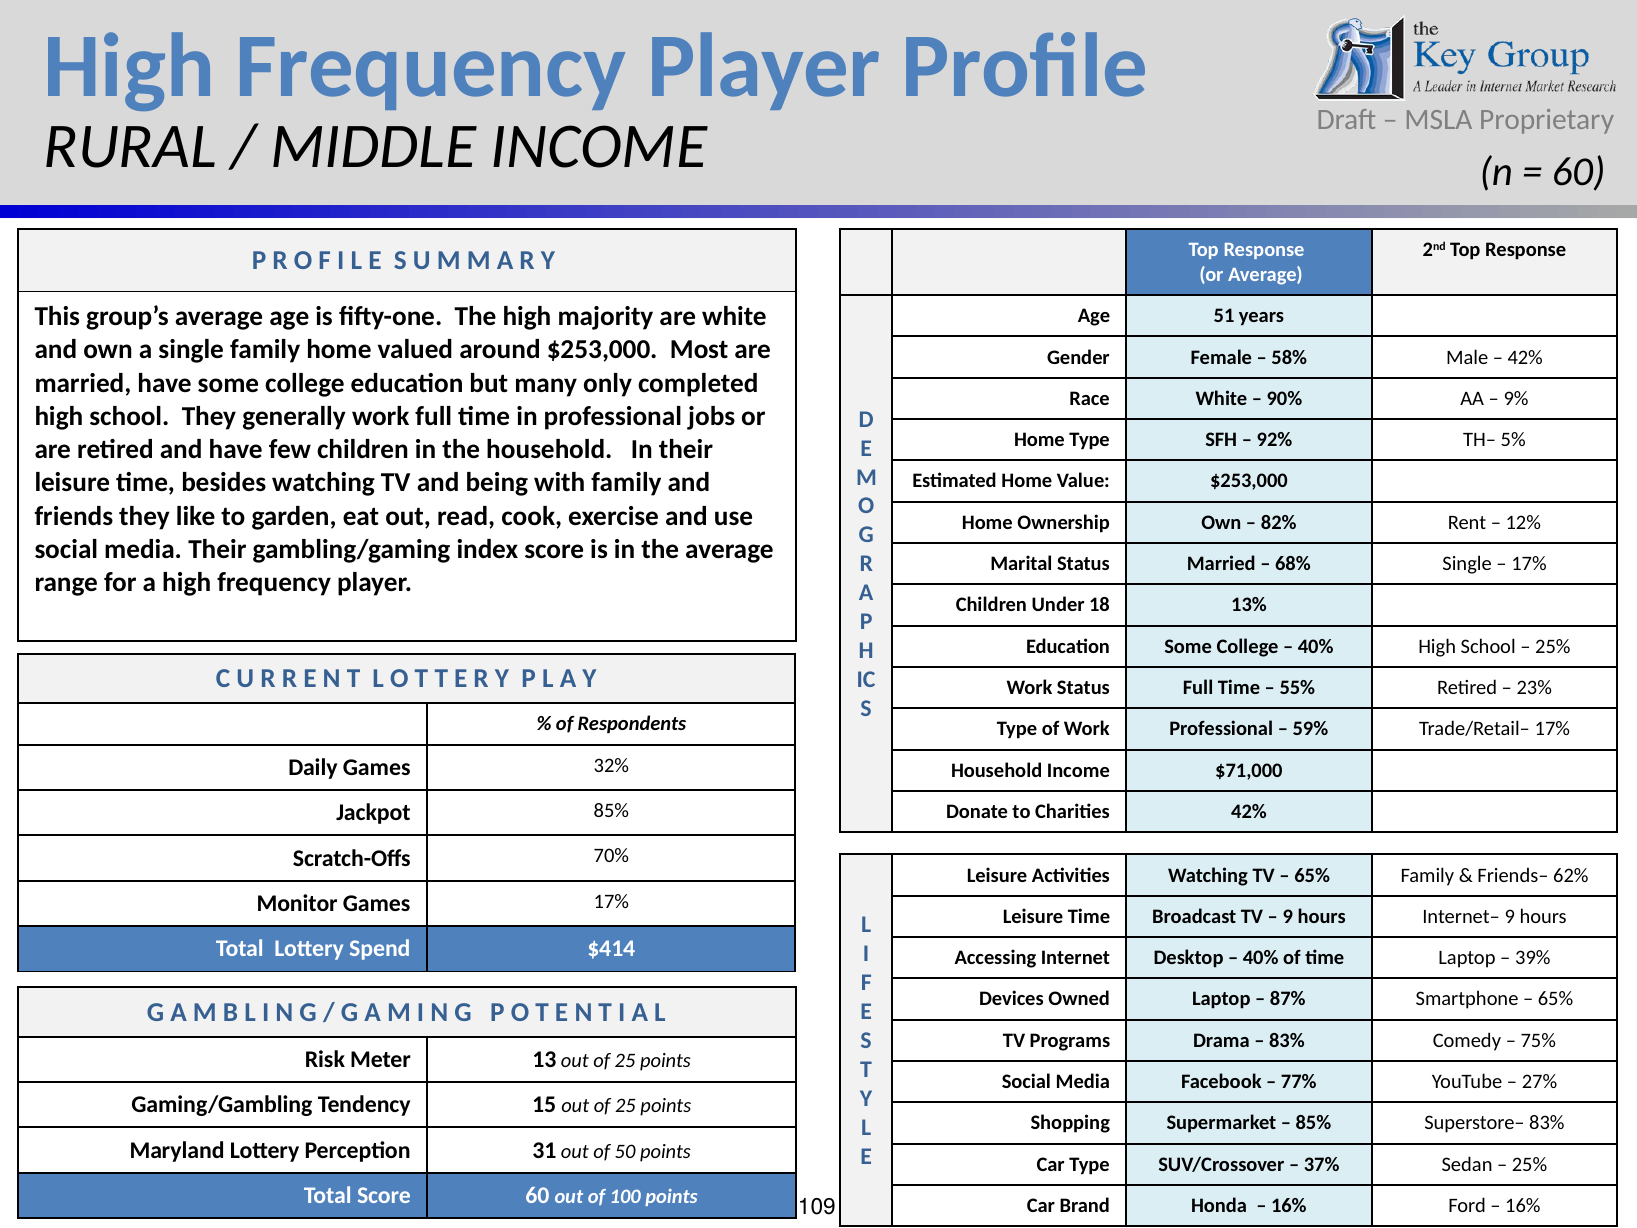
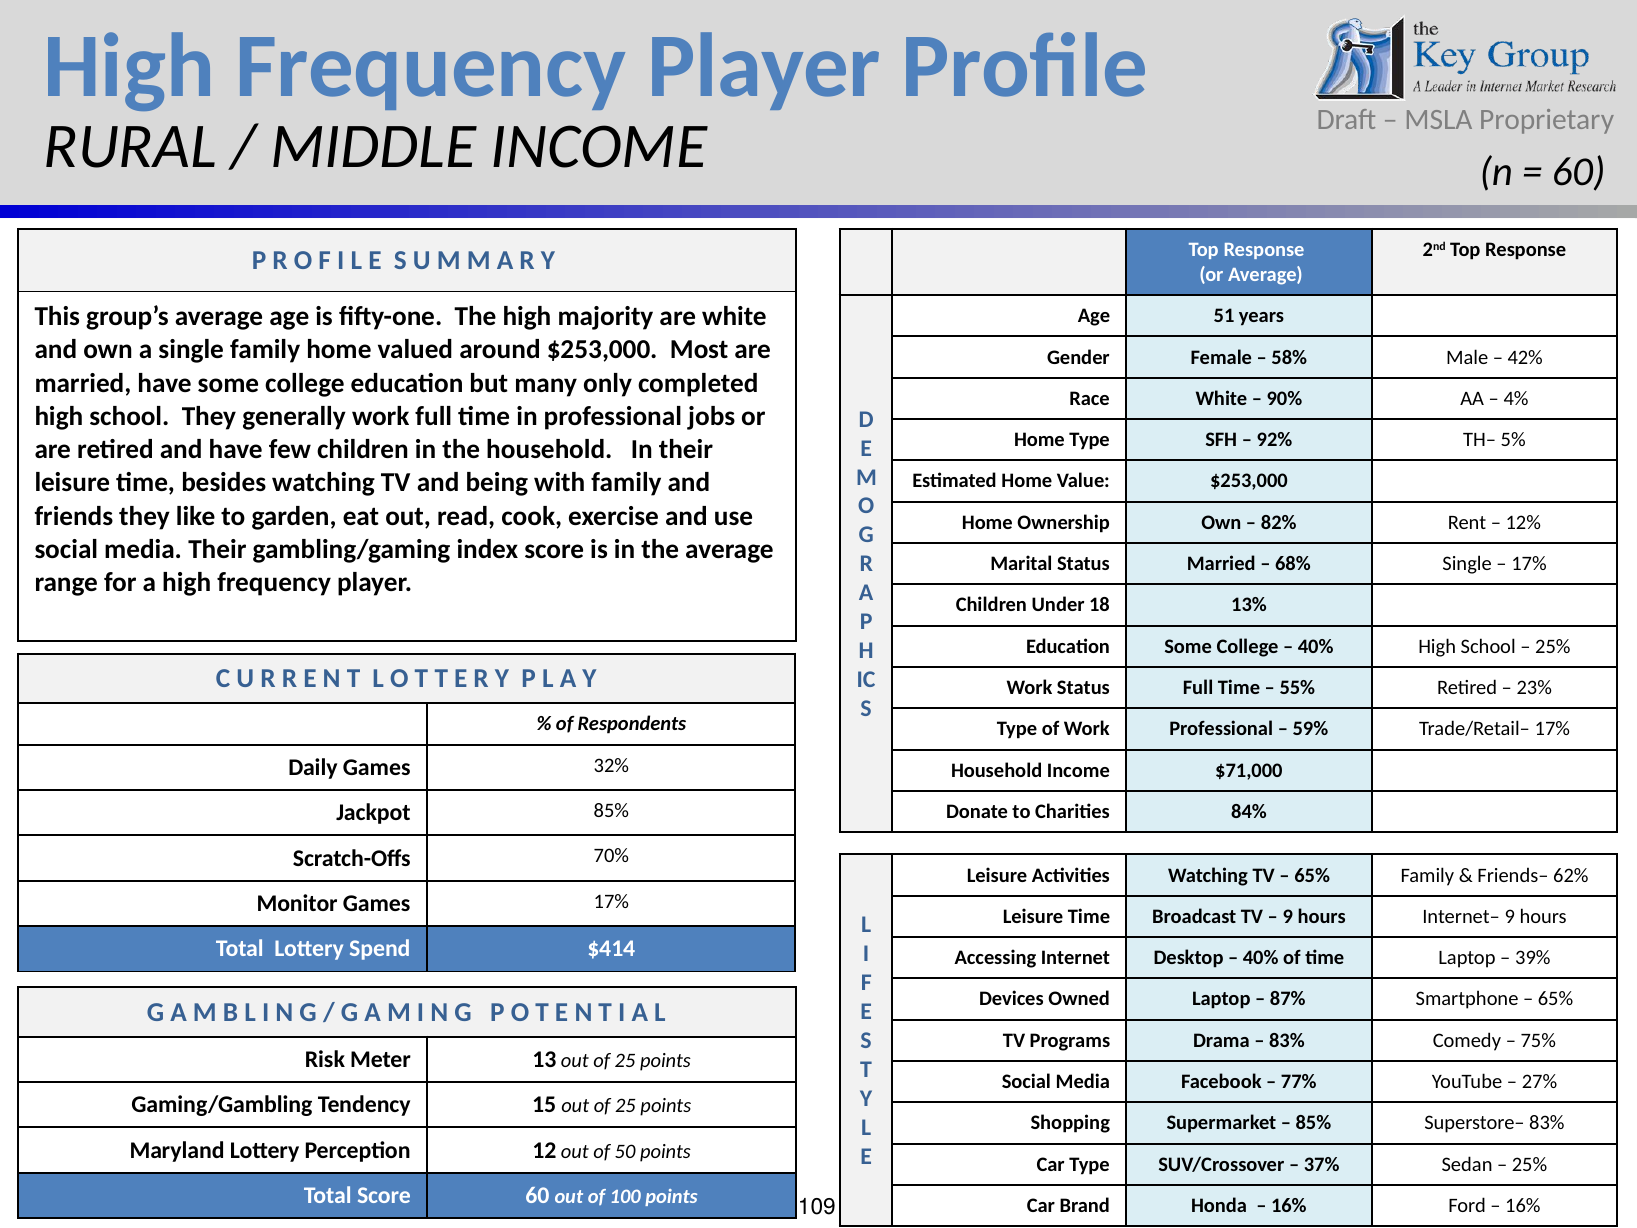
9%: 9% -> 4%
Charities 42%: 42% -> 84%
31: 31 -> 12
